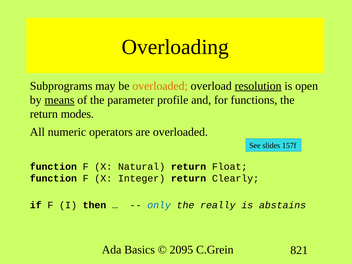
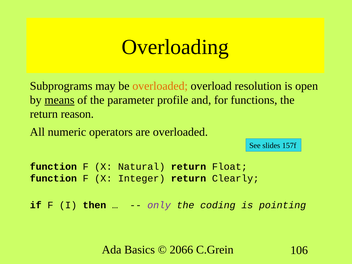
resolution underline: present -> none
modes: modes -> reason
only colour: blue -> purple
really: really -> coding
abstains: abstains -> pointing
2095: 2095 -> 2066
821: 821 -> 106
